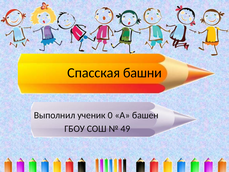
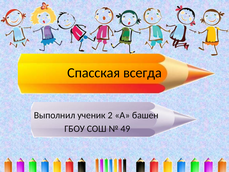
башни: башни -> всегда
0: 0 -> 2
